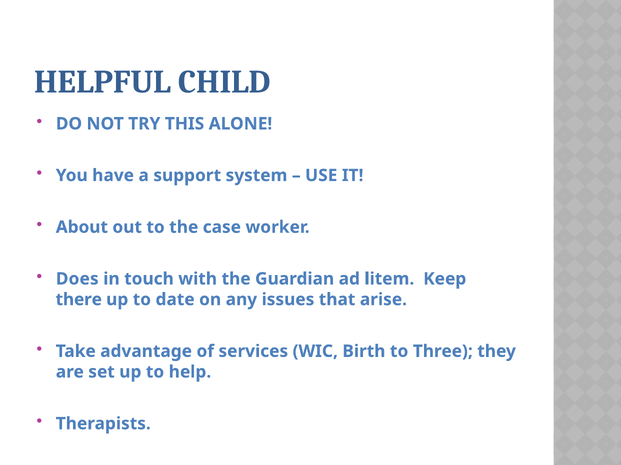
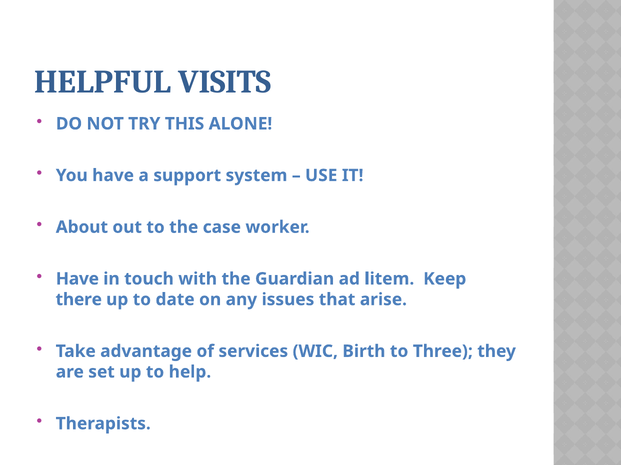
CHILD: CHILD -> VISITS
Does at (77, 279): Does -> Have
